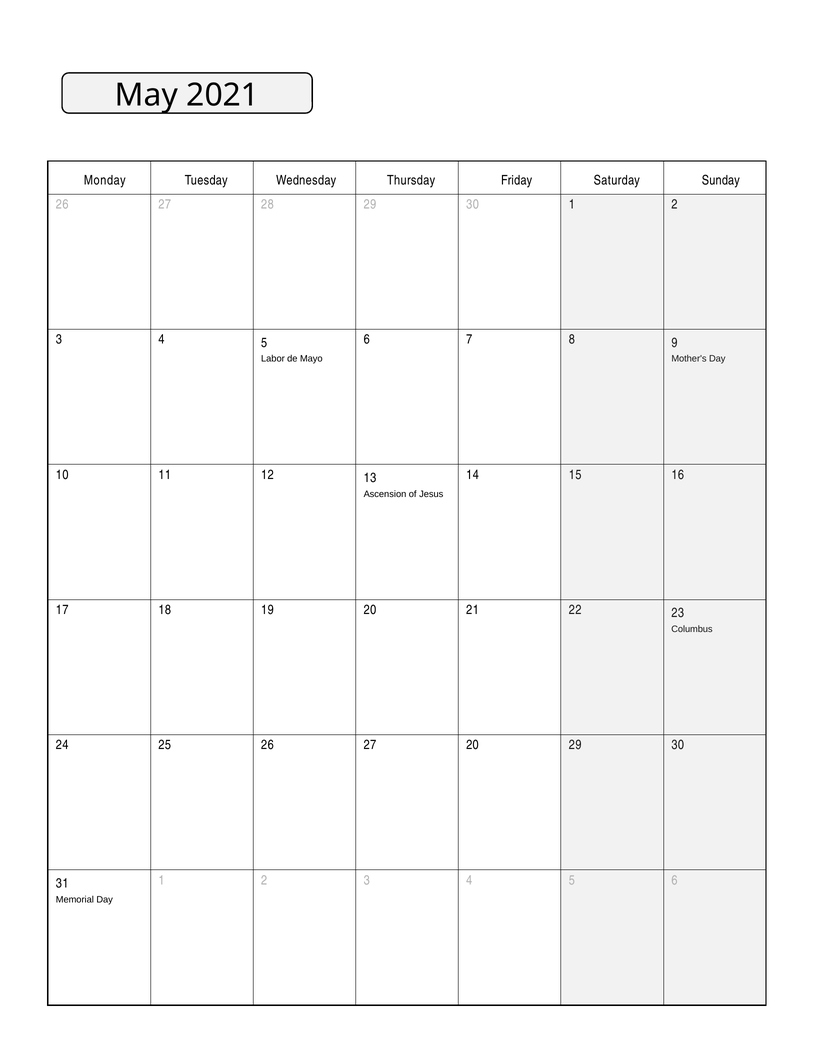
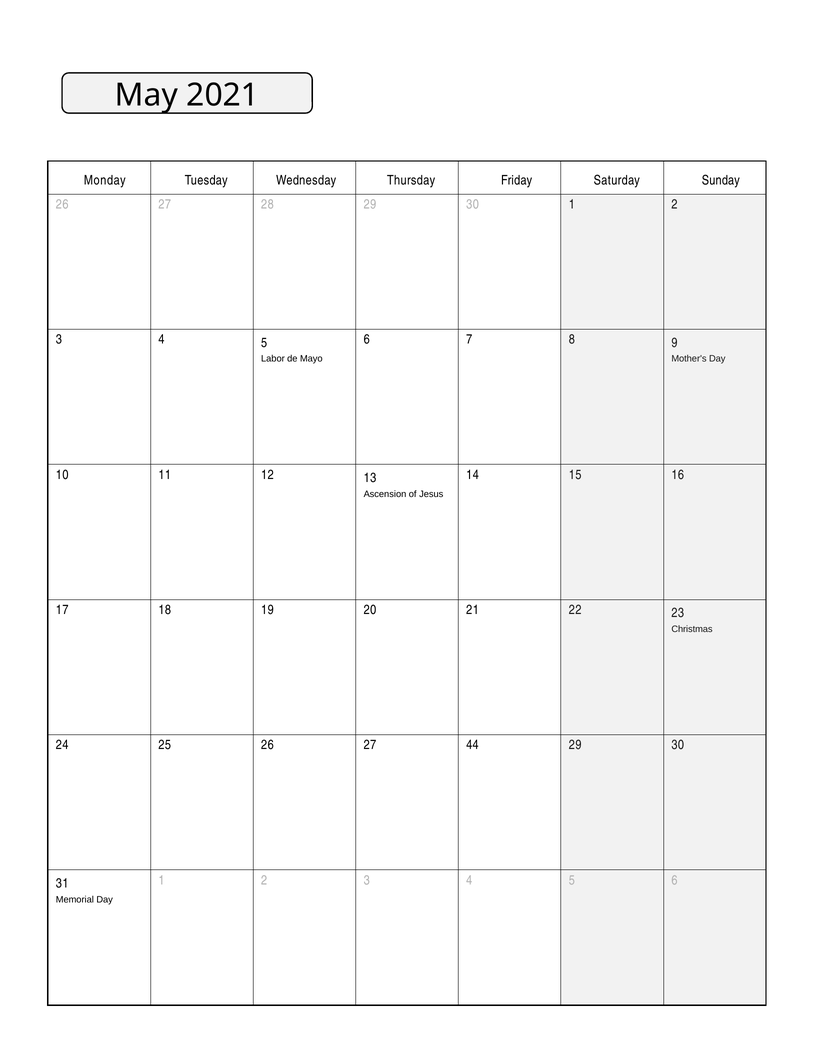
Columbus: Columbus -> Christmas
27 20: 20 -> 44
